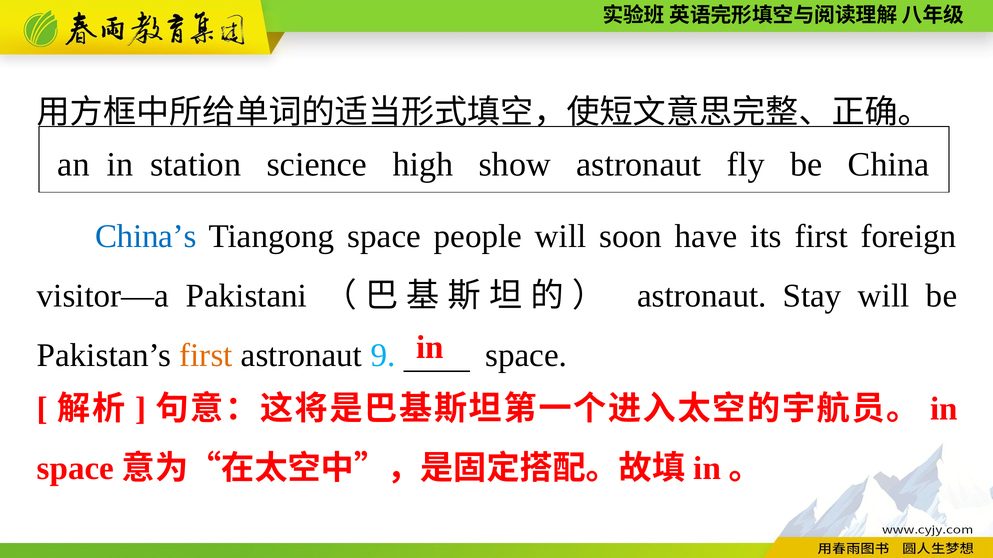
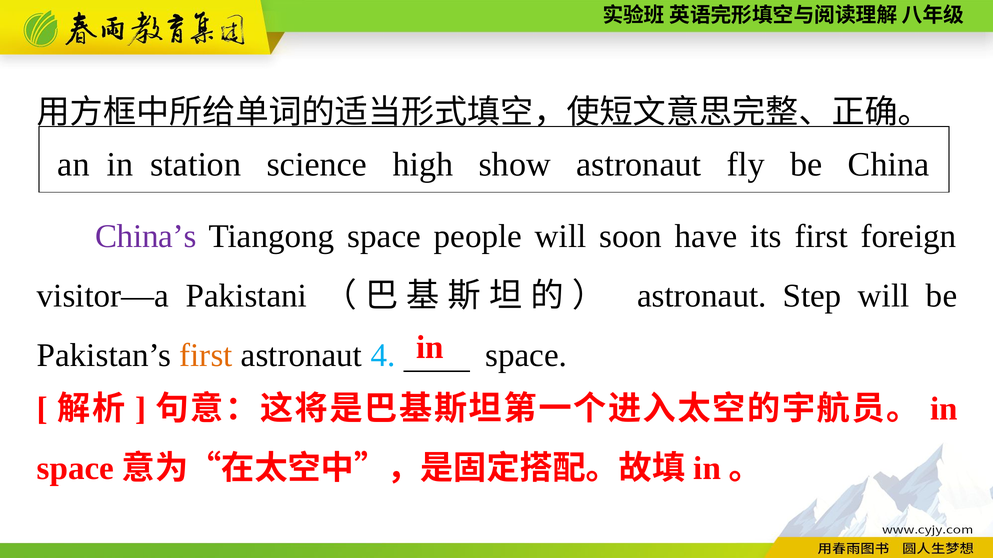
China’s colour: blue -> purple
Stay: Stay -> Step
9: 9 -> 4
